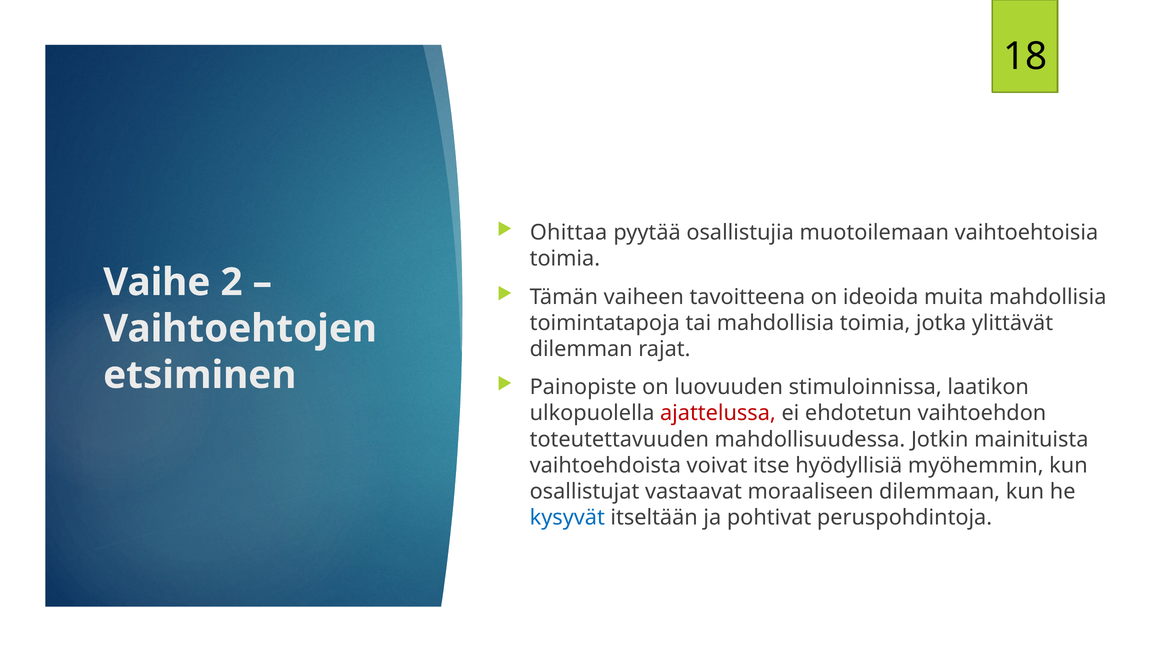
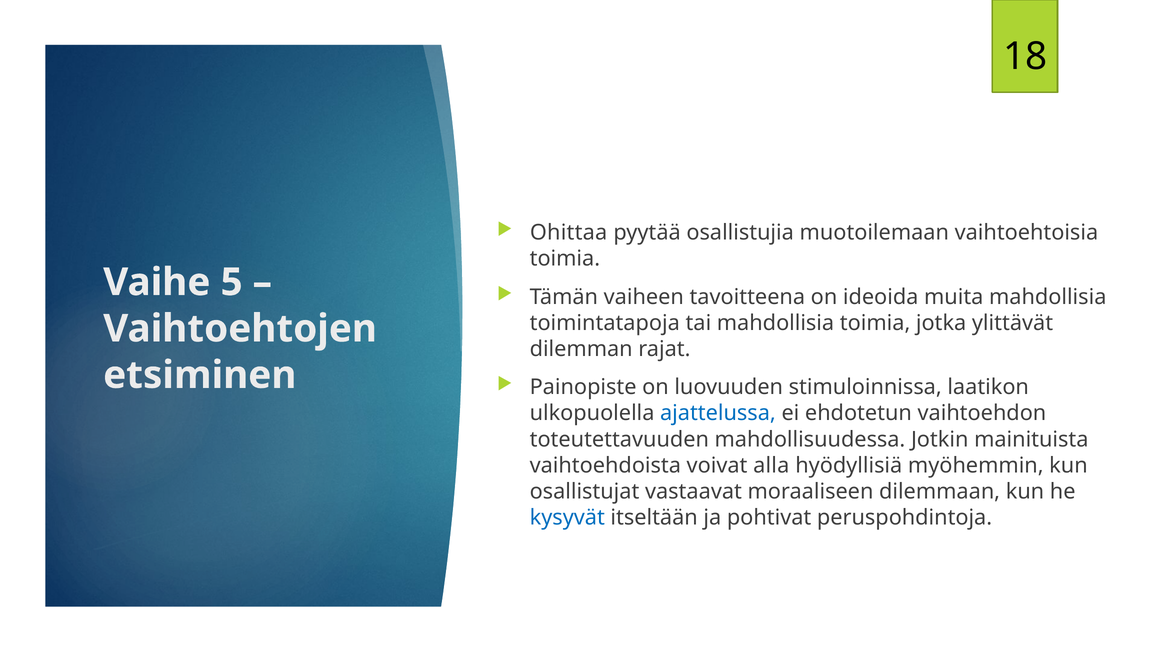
2: 2 -> 5
ajattelussa colour: red -> blue
itse: itse -> alla
